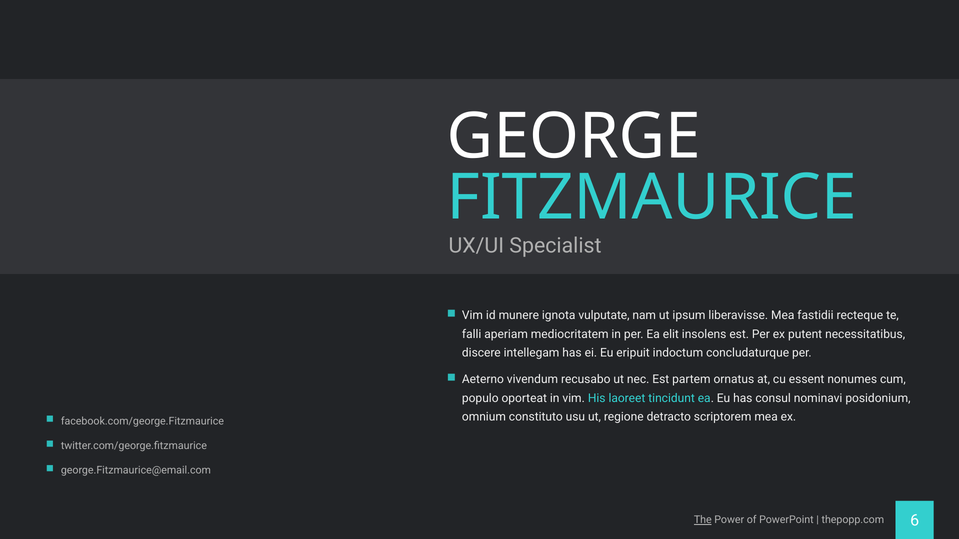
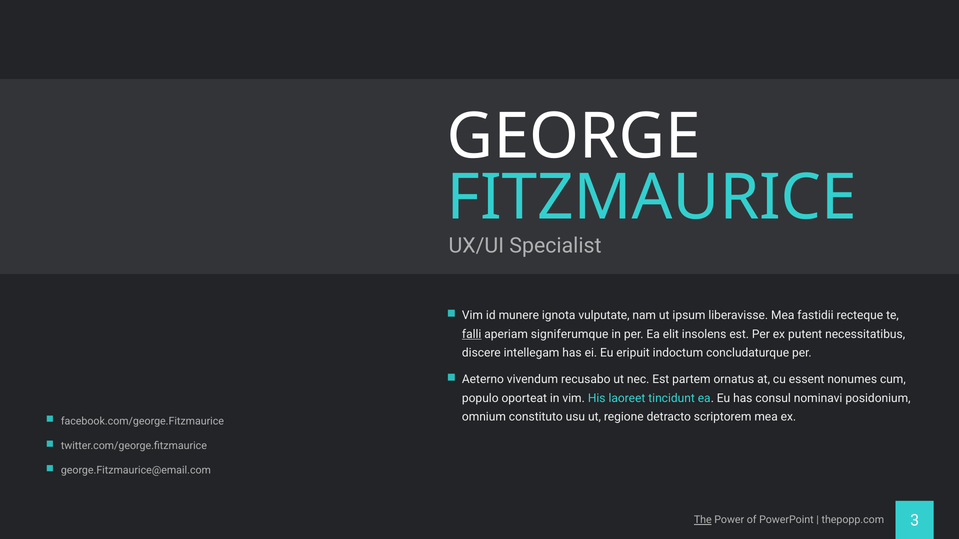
falli underline: none -> present
mediocritatem: mediocritatem -> signiferumque
6: 6 -> 3
